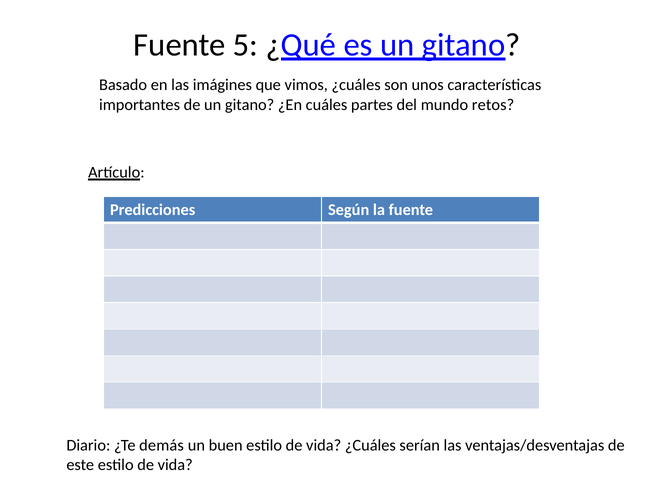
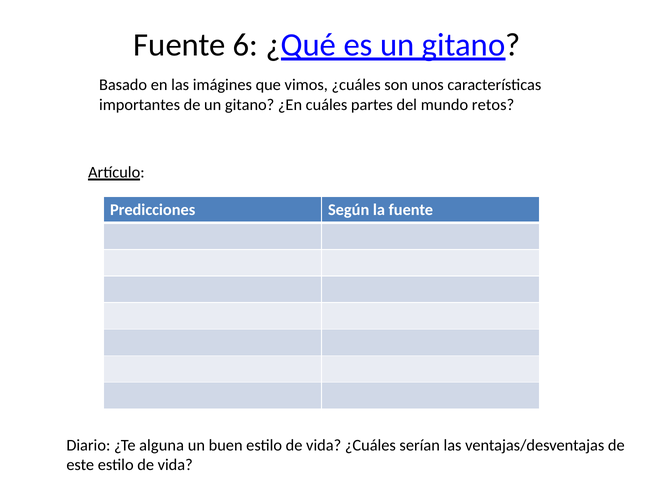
5: 5 -> 6
demás: demás -> alguna
